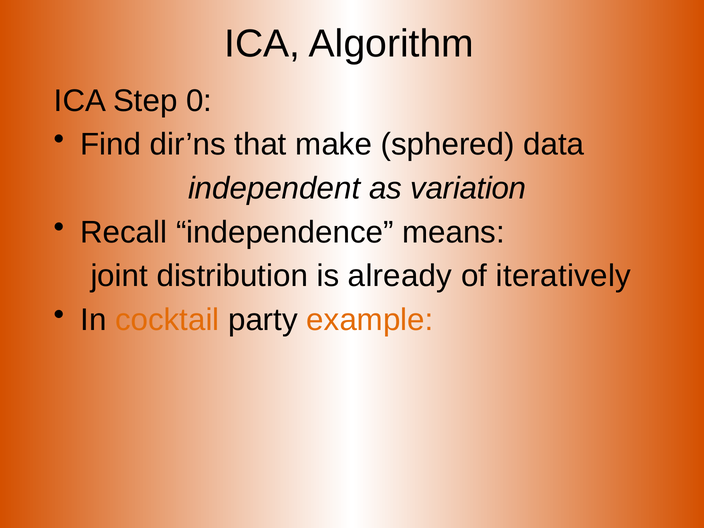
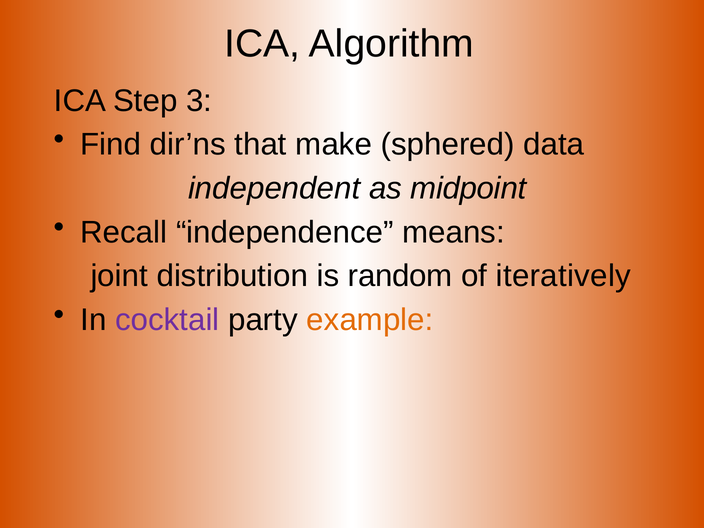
0: 0 -> 3
variation: variation -> midpoint
already: already -> random
cocktail colour: orange -> purple
